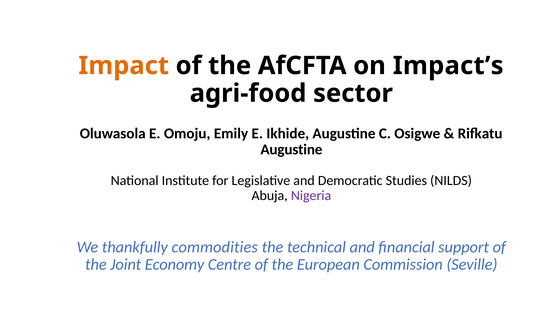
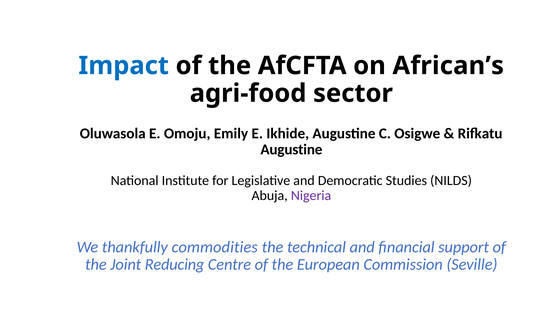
Impact colour: orange -> blue
Impact’s: Impact’s -> African’s
Economy: Economy -> Reducing
